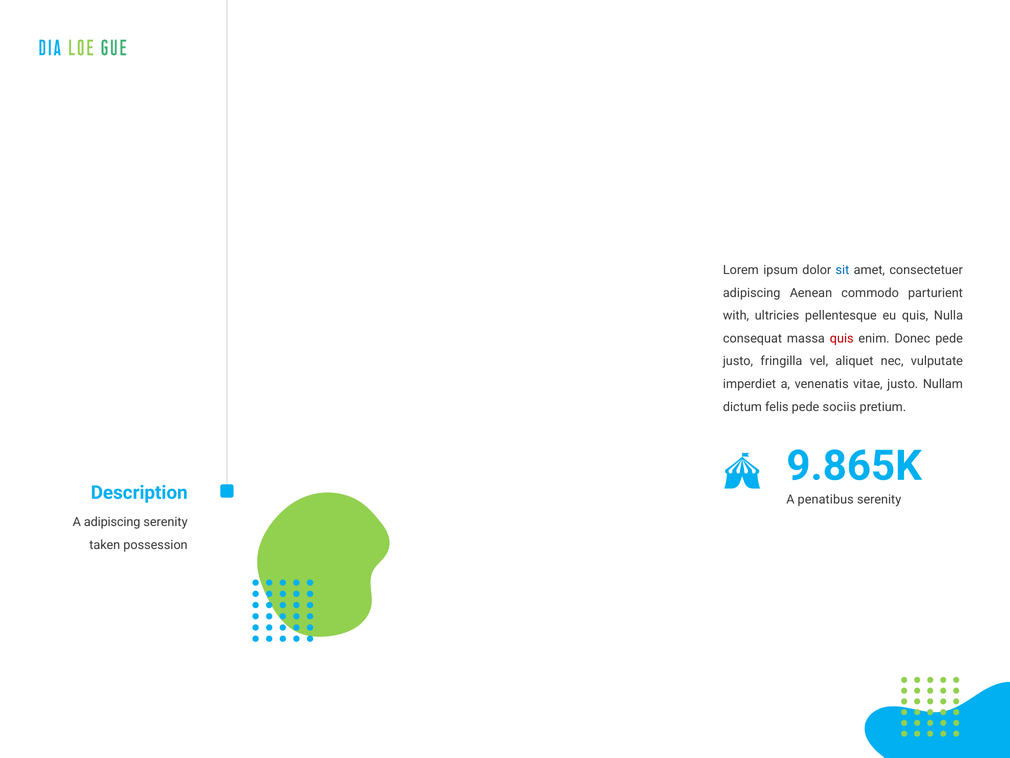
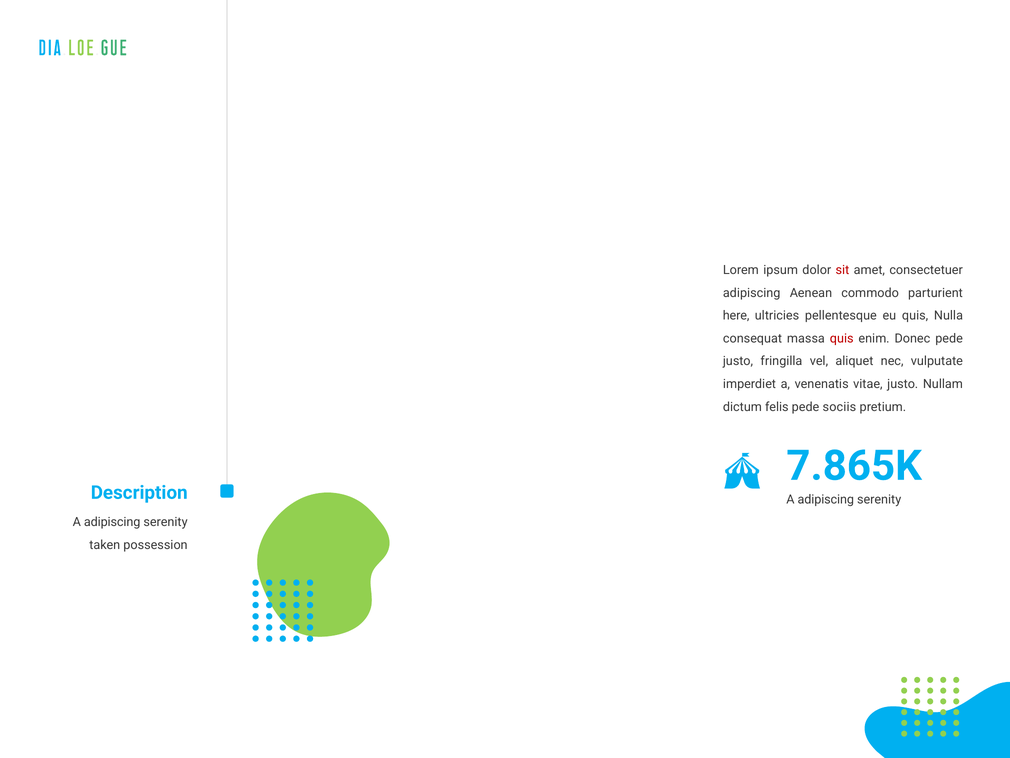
sit colour: blue -> red
with: with -> here
9.865K: 9.865K -> 7.865K
penatibus at (826, 499): penatibus -> adipiscing
